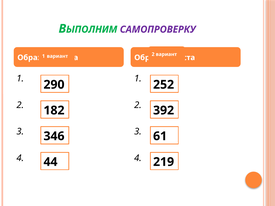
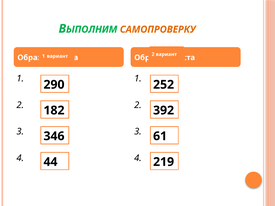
САМОПРОВЕРКУ colour: purple -> orange
